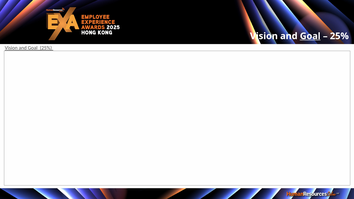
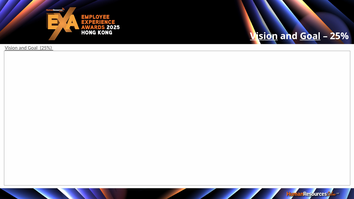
Vision at (264, 36) underline: none -> present
